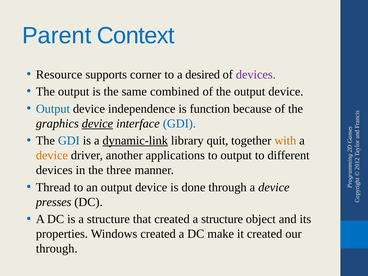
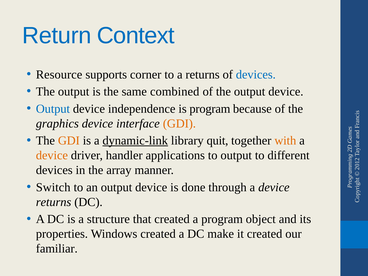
Parent: Parent -> Return
a desired: desired -> returns
devices at (256, 74) colour: purple -> blue
is function: function -> program
device at (97, 124) underline: present -> none
GDI at (179, 124) colour: blue -> orange
GDI at (69, 141) colour: blue -> orange
another: another -> handler
three: three -> array
Thread: Thread -> Switch
presses at (54, 202): presses -> returns
structure at (222, 219): structure -> program
through at (57, 249): through -> familiar
